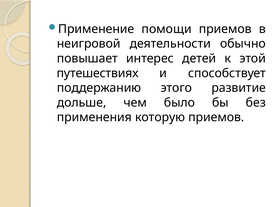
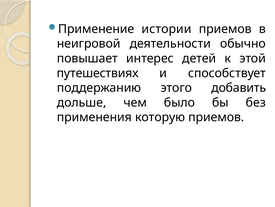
помощи: помощи -> истории
развитие: развитие -> добавить
